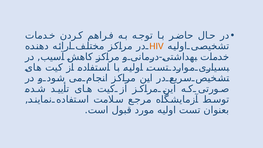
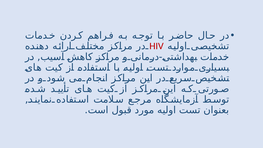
HIV colour: orange -> red
